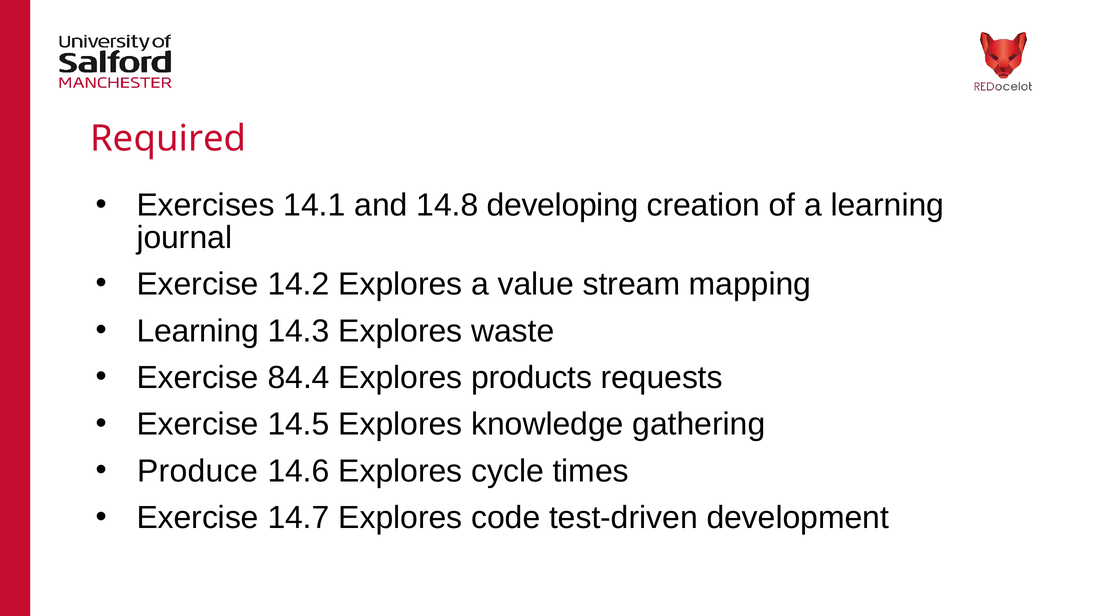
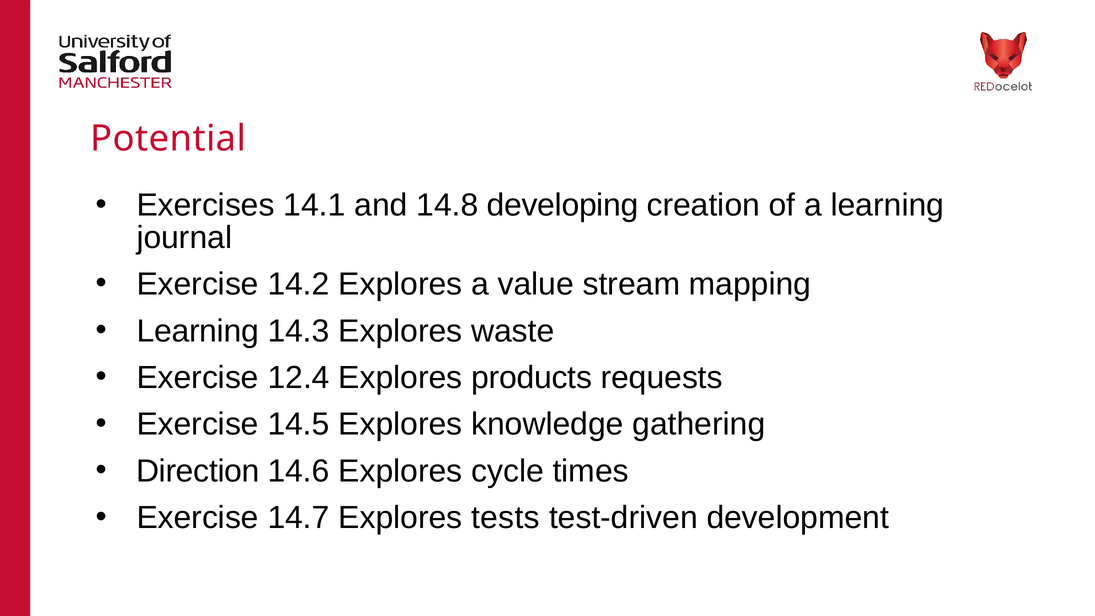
Required: Required -> Potential
84.4: 84.4 -> 12.4
Produce: Produce -> Direction
code: code -> tests
